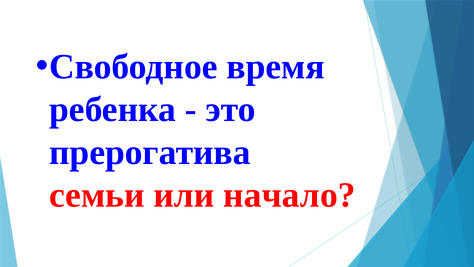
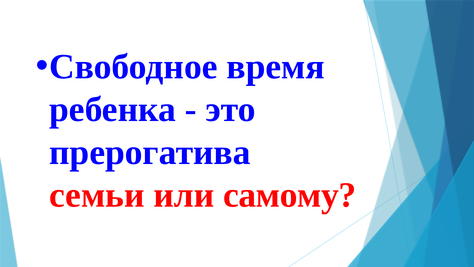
начало: начало -> самому
